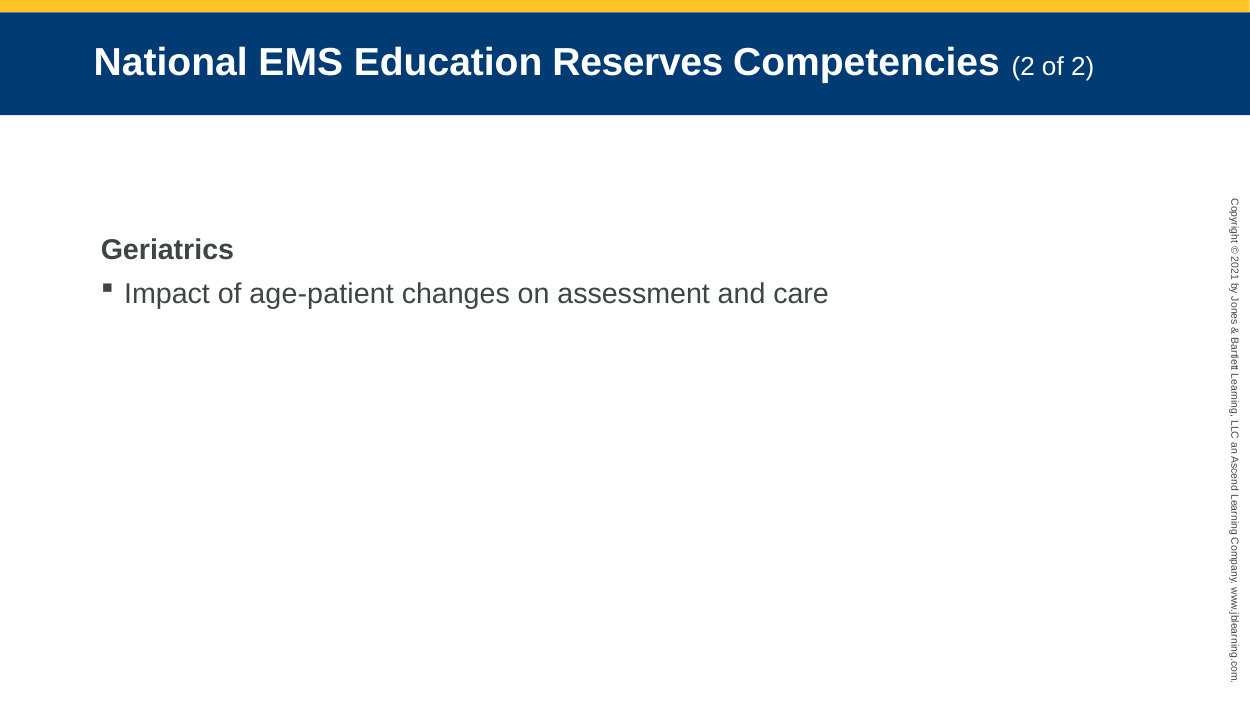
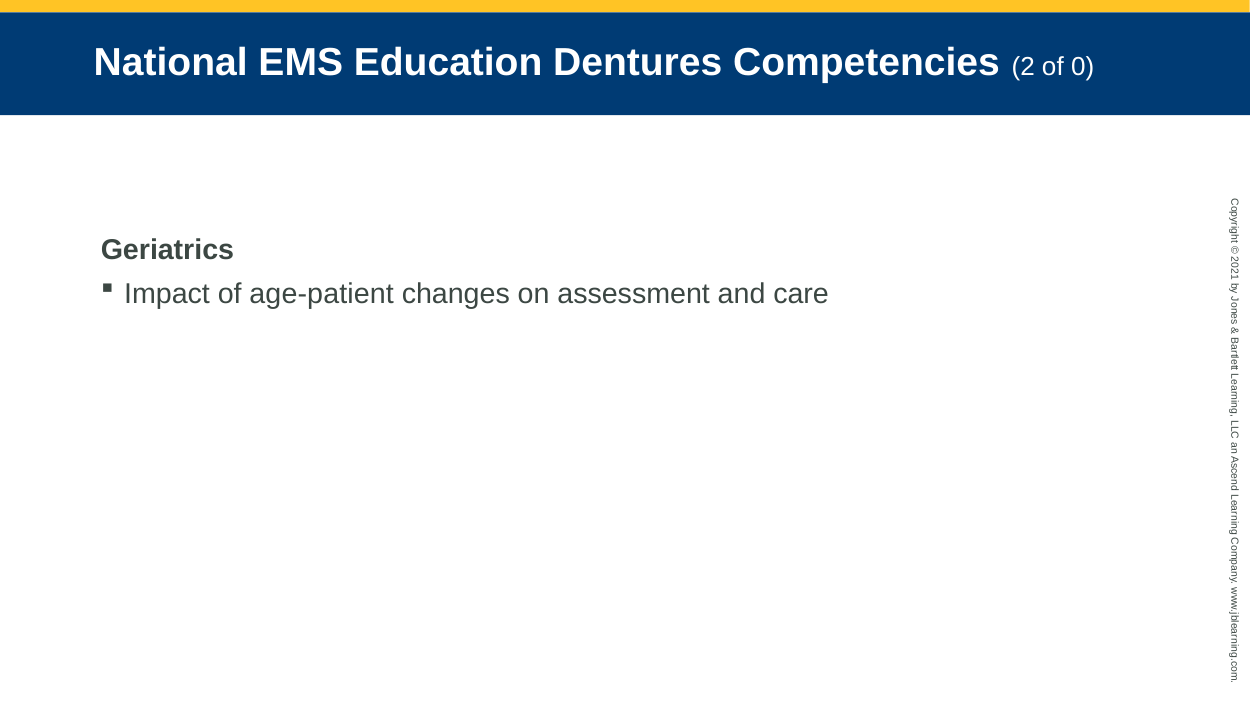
Reserves: Reserves -> Dentures
of 2: 2 -> 0
